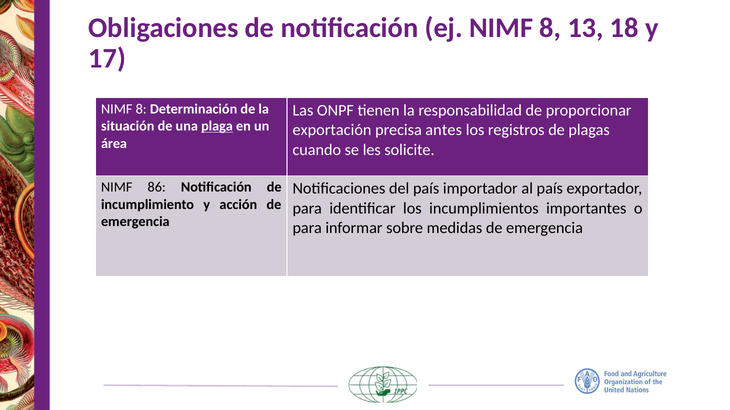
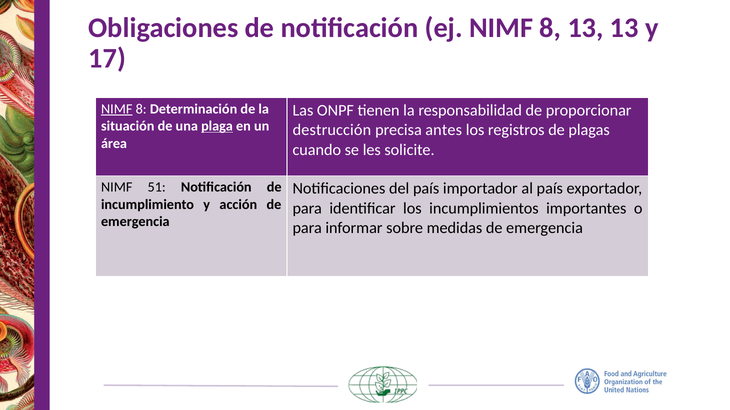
13 18: 18 -> 13
NIMF at (117, 109) underline: none -> present
exportación: exportación -> destrucción
86: 86 -> 51
